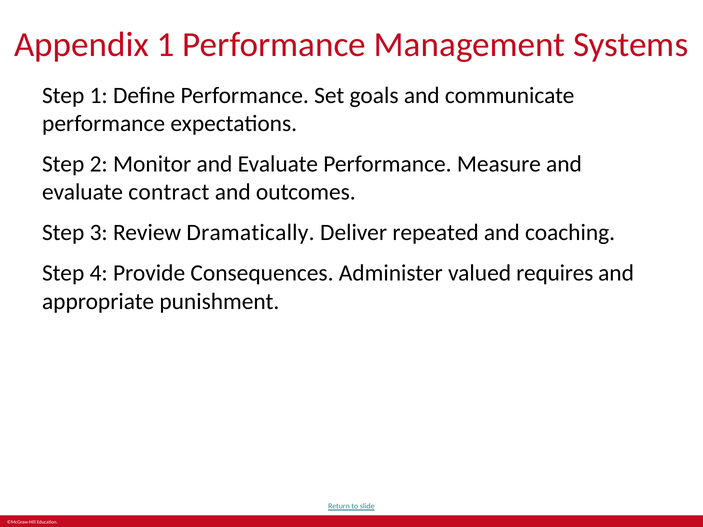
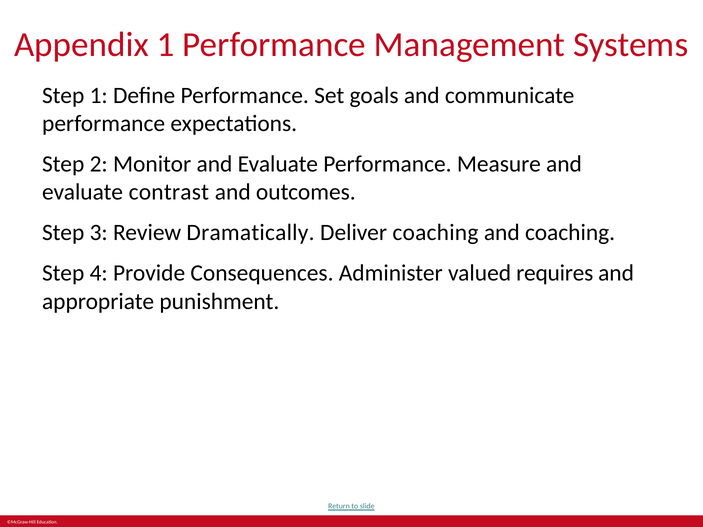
contract: contract -> contrast
Deliver repeated: repeated -> coaching
